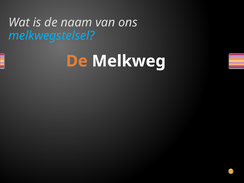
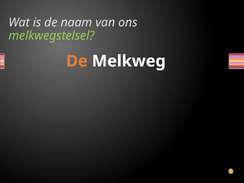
melkwegstelsel colour: light blue -> light green
